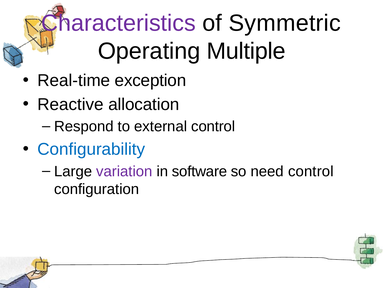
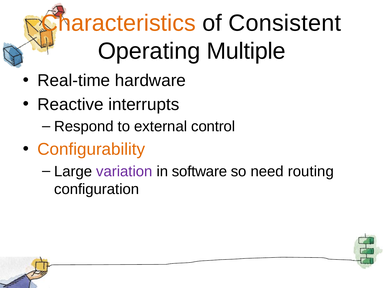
Characteristics colour: purple -> orange
Symmetric: Symmetric -> Consistent
exception: exception -> hardware
allocation: allocation -> interrupts
Configurability colour: blue -> orange
need control: control -> routing
